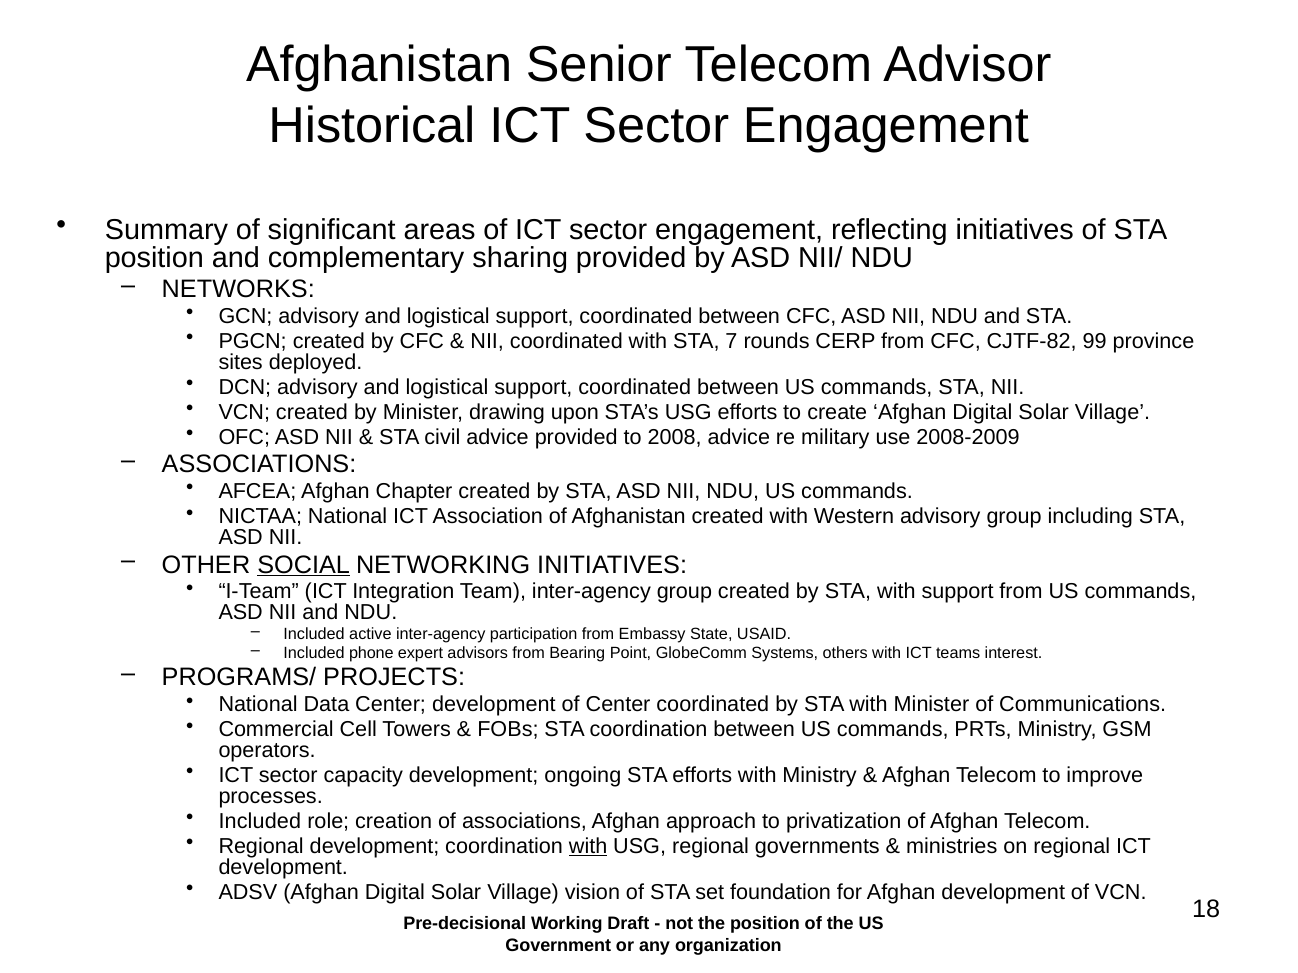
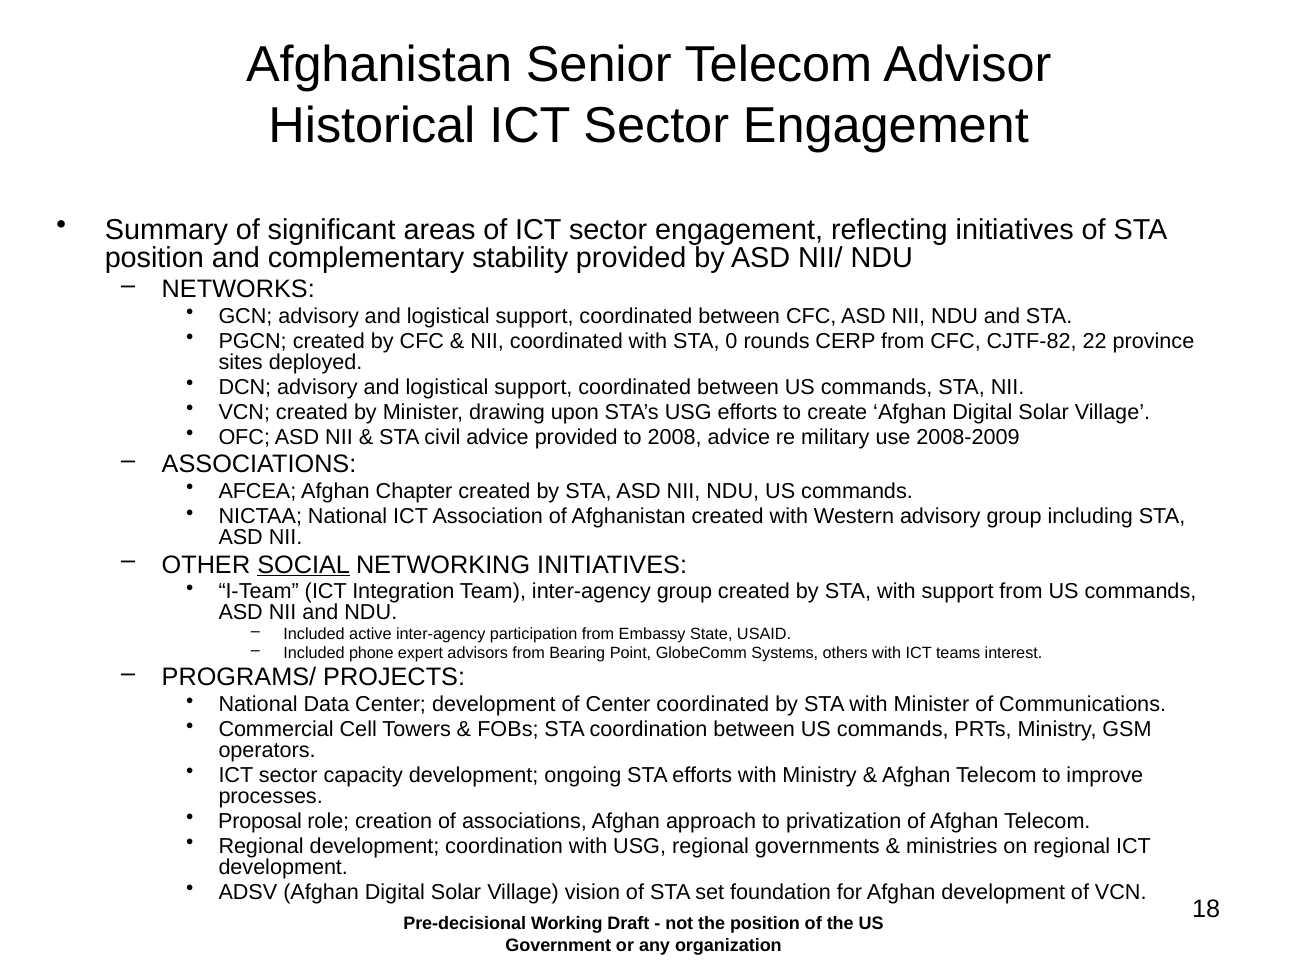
sharing: sharing -> stability
7: 7 -> 0
99: 99 -> 22
Included at (260, 822): Included -> Proposal
with at (588, 847) underline: present -> none
